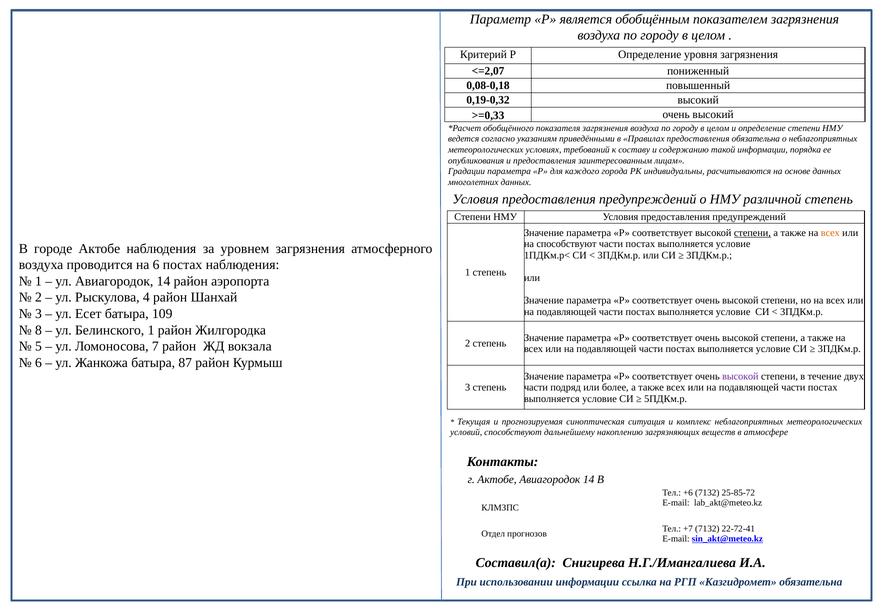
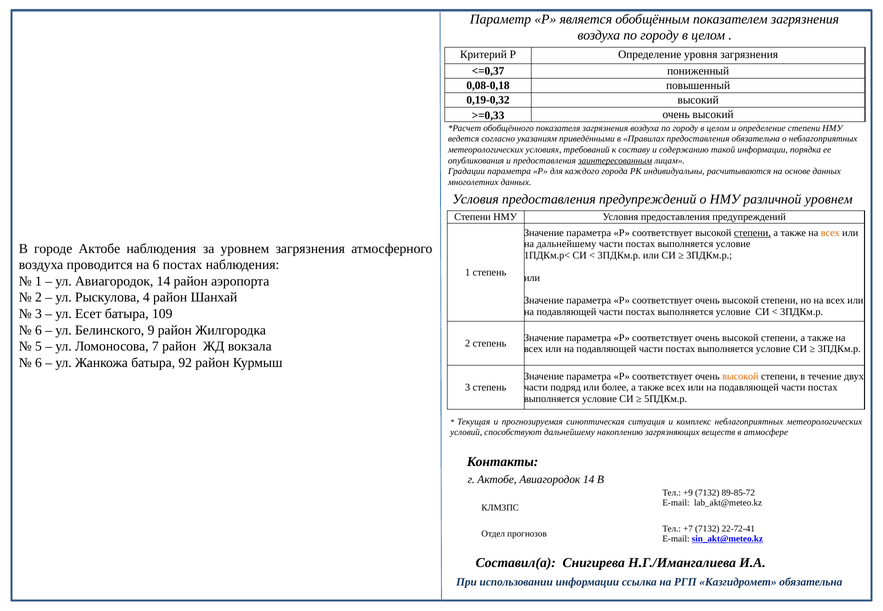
<=2,07: <=2,07 -> <=0,37
заинтересованным underline: none -> present
различной степень: степень -> уровнем
на способствуют: способствуют -> дальнейшему
8 at (38, 330): 8 -> 6
Белинского 1: 1 -> 9
87: 87 -> 92
высокой at (740, 376) colour: purple -> orange
+6: +6 -> +9
25-85-72: 25-85-72 -> 89-85-72
